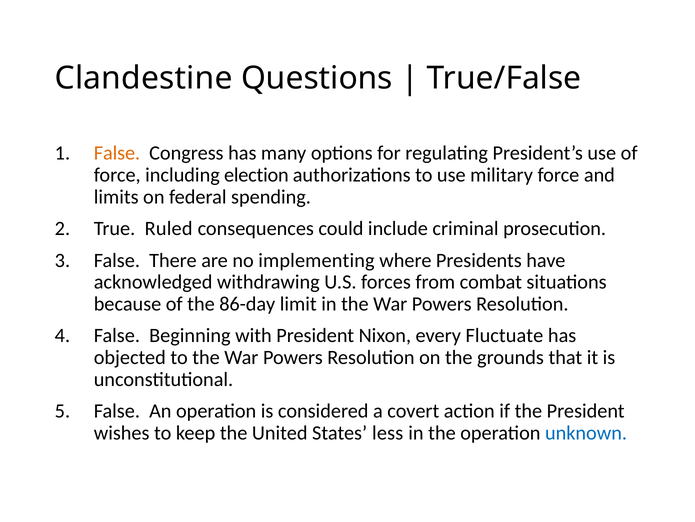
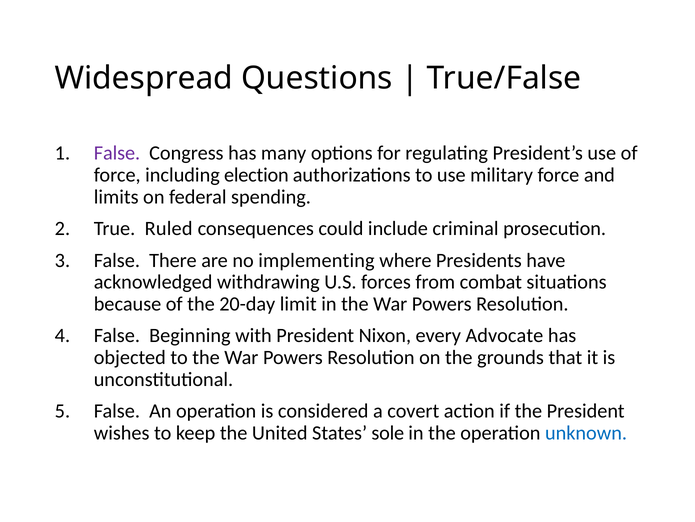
Clandestine: Clandestine -> Widespread
False at (117, 153) colour: orange -> purple
86-day: 86-day -> 20-day
Fluctuate: Fluctuate -> Advocate
less: less -> sole
